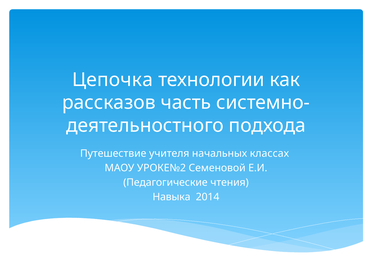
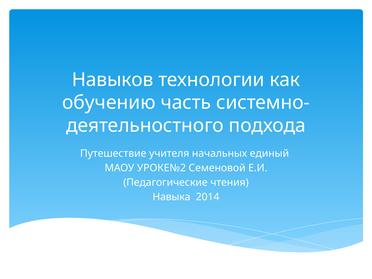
Цепочка: Цепочка -> Навыков
рассказов: рассказов -> обучению
классах: классах -> единый
